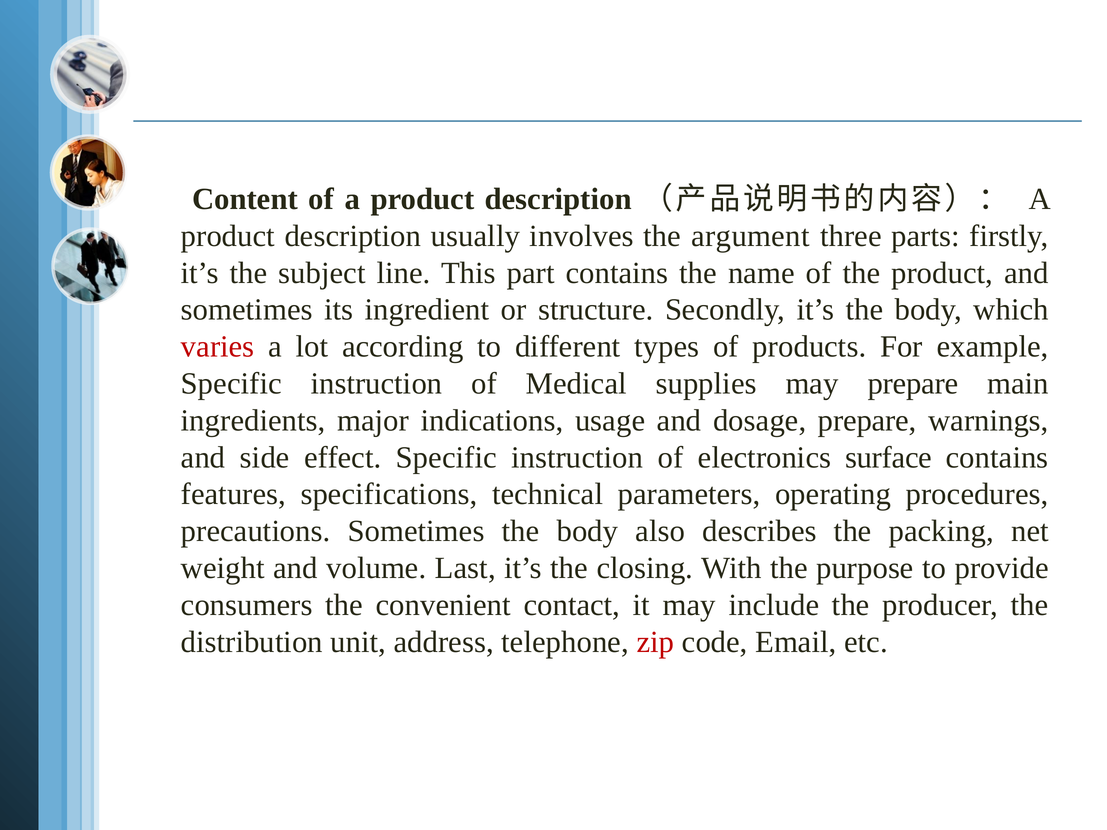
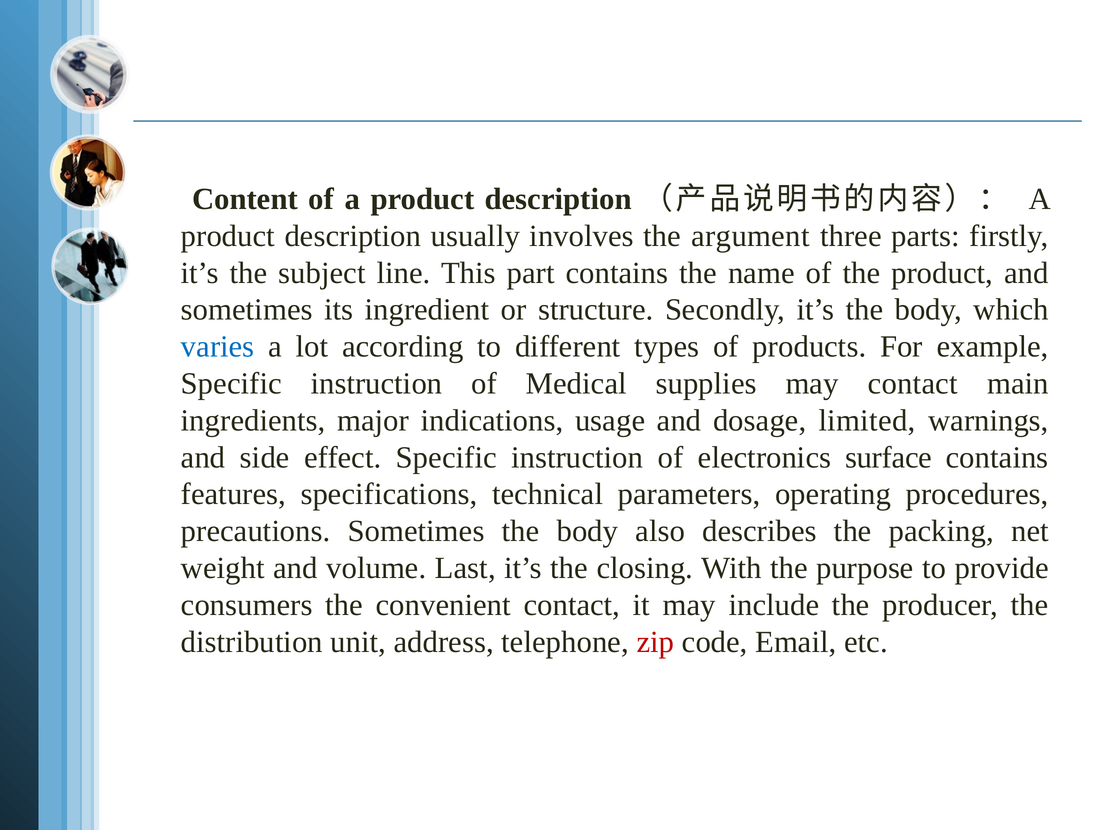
varies colour: red -> blue
may prepare: prepare -> contact
dosage prepare: prepare -> limited
